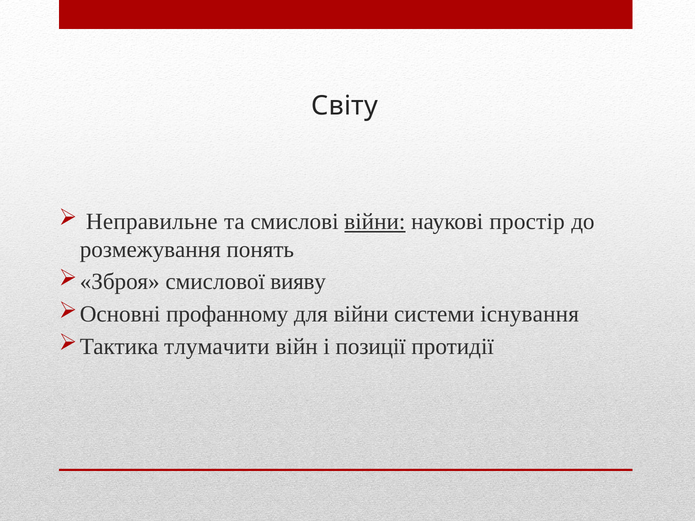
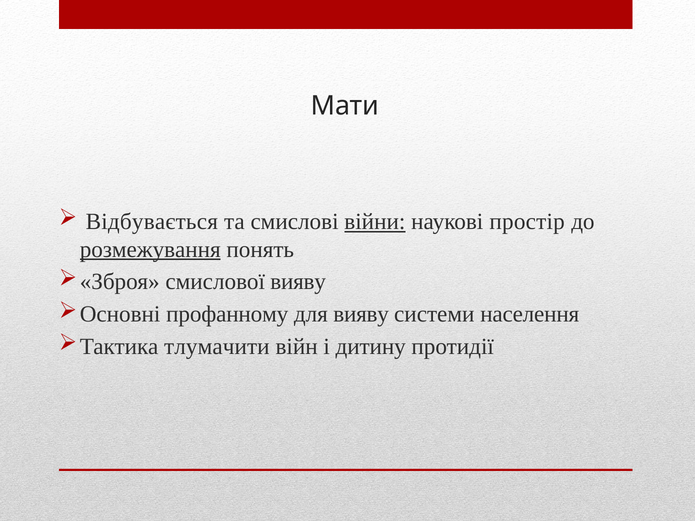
Світу: Світу -> Мати
Неправильне: Неправильне -> Відбувається
розмежування underline: none -> present
для війни: війни -> вияву
існування: існування -> населення
позиції: позиції -> дитину
